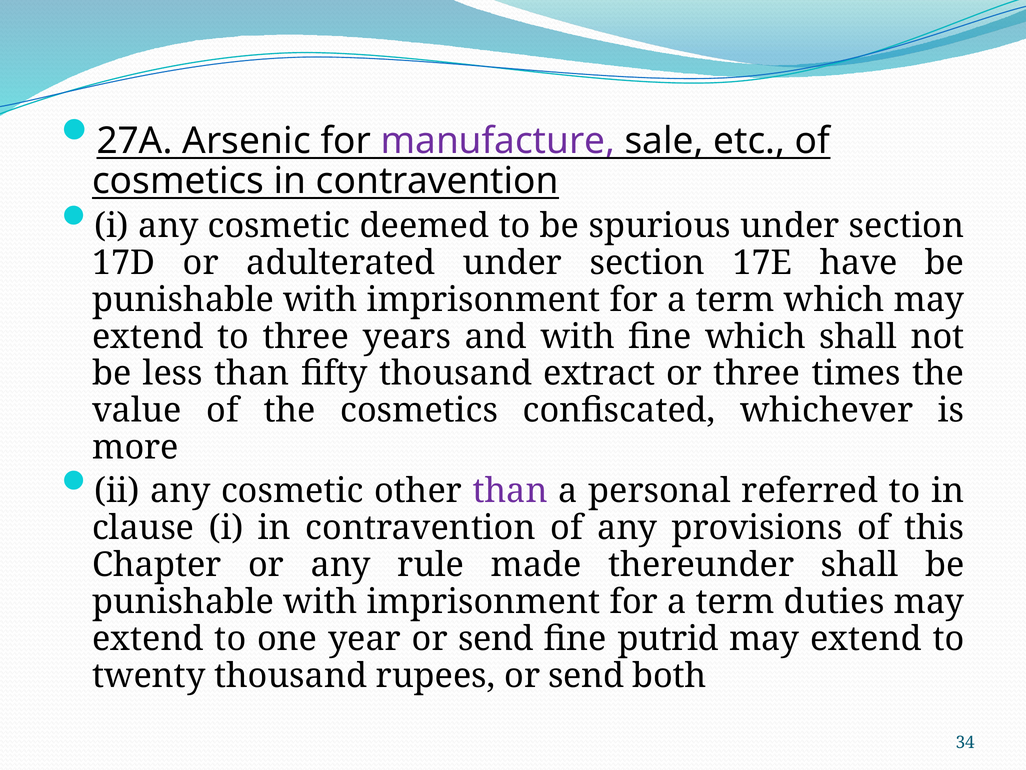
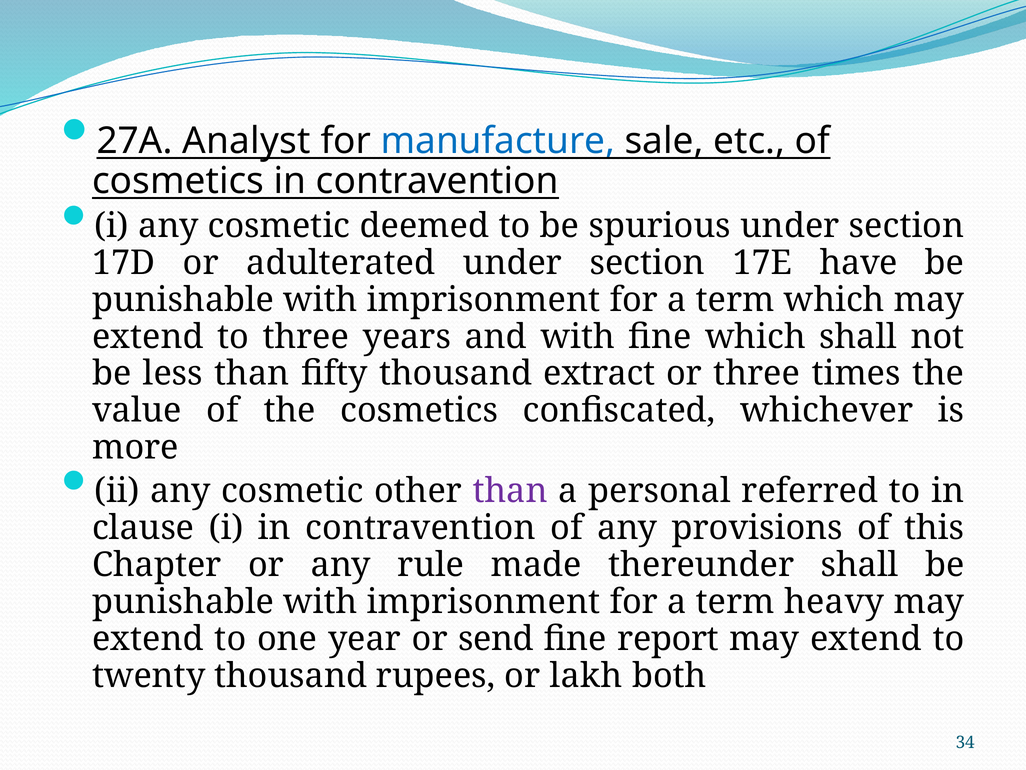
Arsenic: Arsenic -> Analyst
manufacture colour: purple -> blue
duties: duties -> heavy
putrid: putrid -> report
rupees or send: send -> lakh
